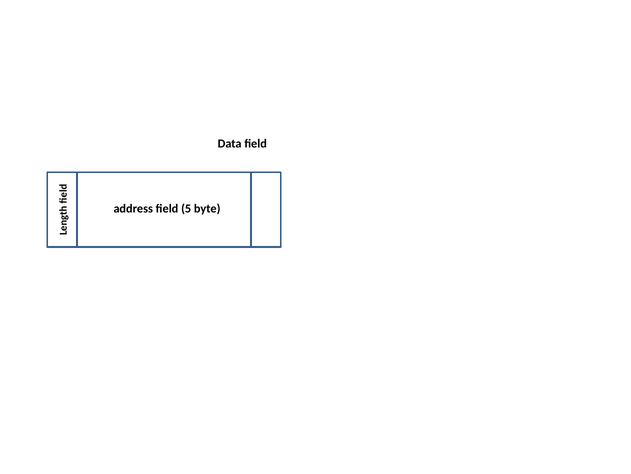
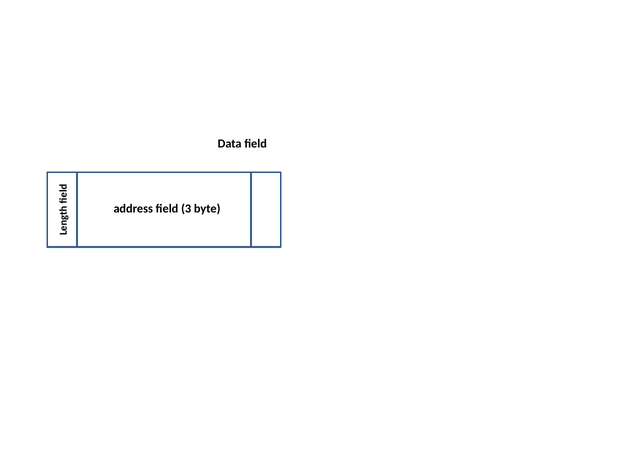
5: 5 -> 3
